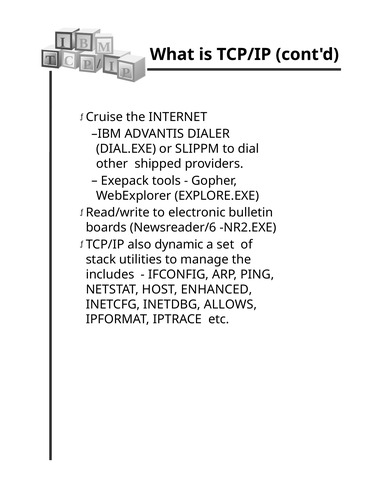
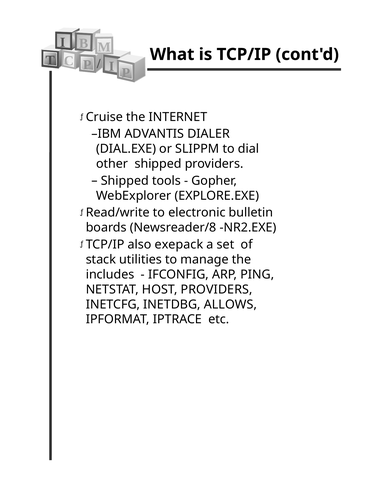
Exepack at (125, 180): Exepack -> Shipped
Newsreader/6: Newsreader/6 -> Newsreader/8
dynamic: dynamic -> exepack
HOST ENHANCED: ENHANCED -> PROVIDERS
